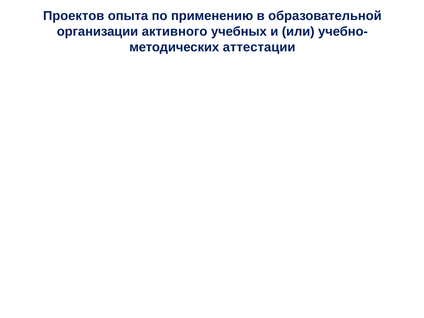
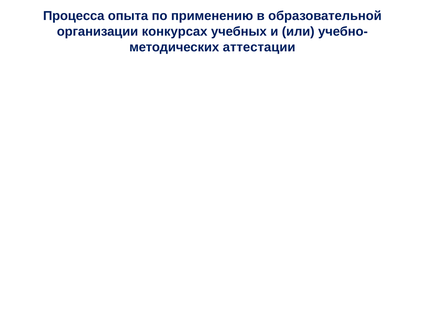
Проектов: Проектов -> Процесса
активного: активного -> конкурсах
